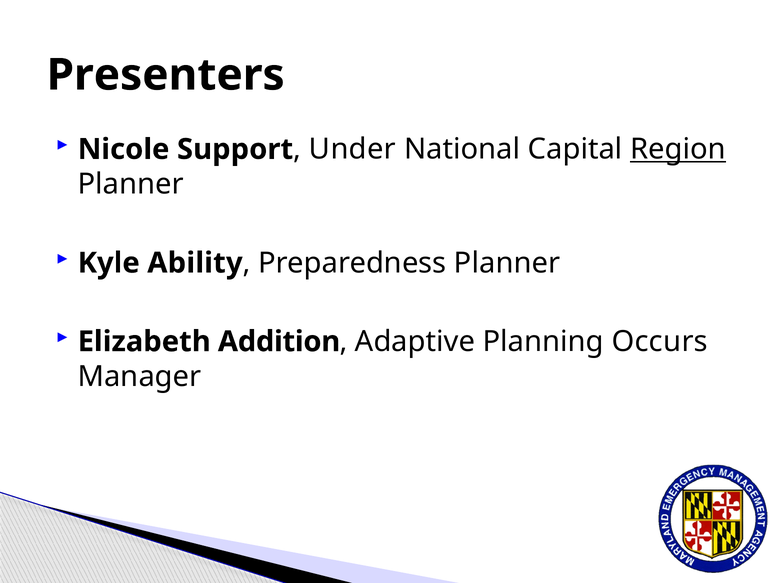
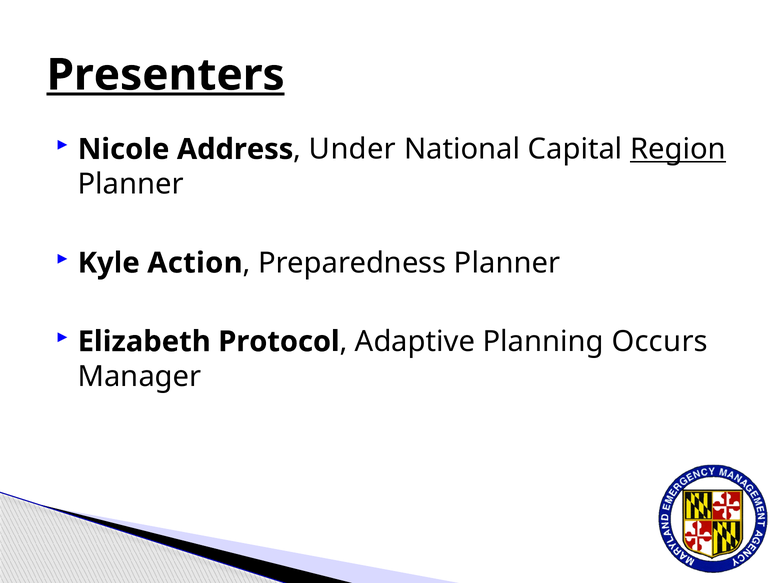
Presenters underline: none -> present
Support: Support -> Address
Ability: Ability -> Action
Addition: Addition -> Protocol
